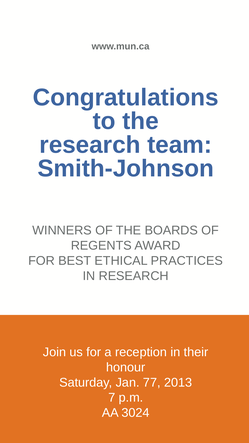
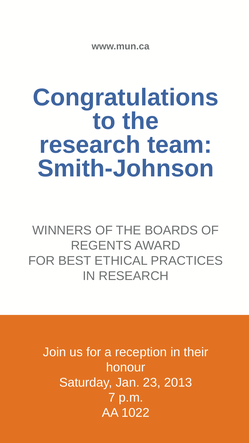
77: 77 -> 23
3024: 3024 -> 1022
